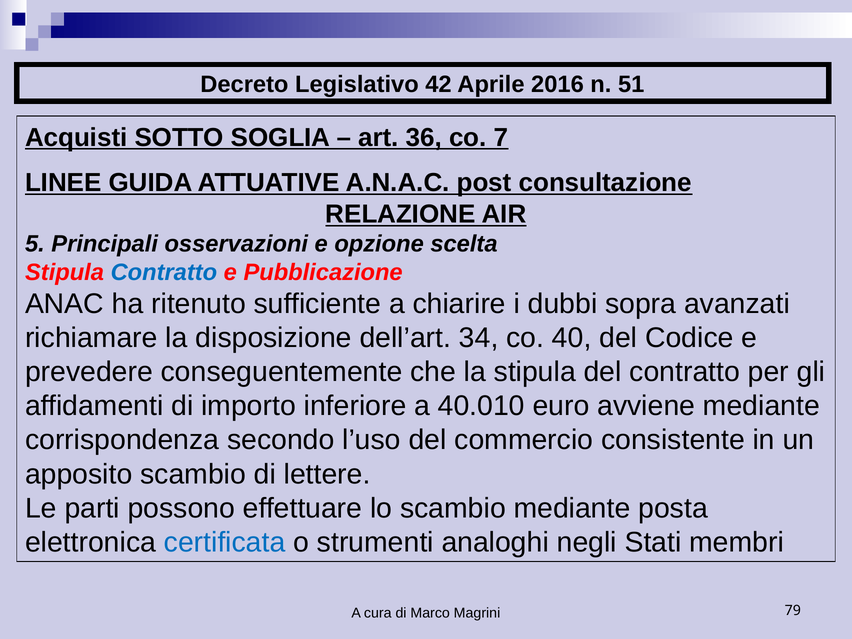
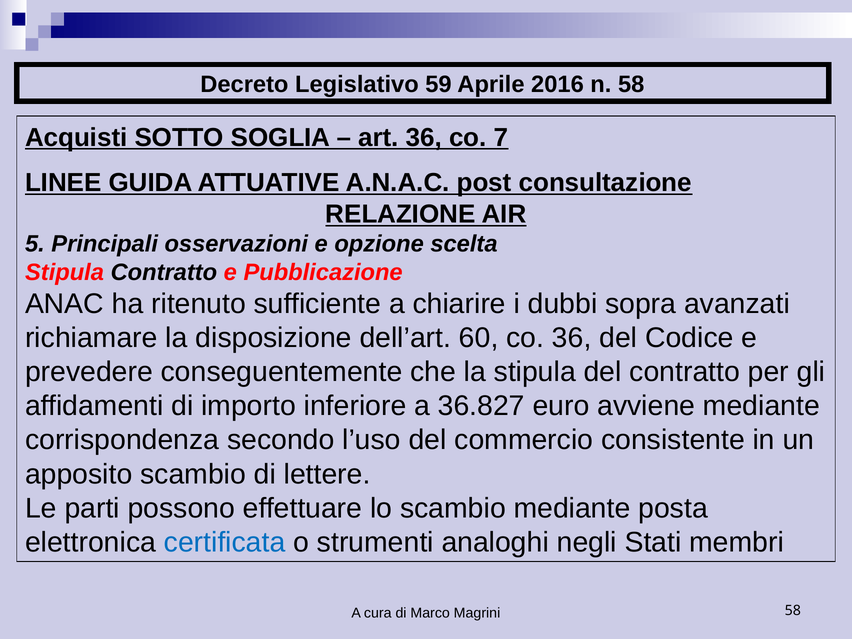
42: 42 -> 59
n 51: 51 -> 58
Contratto at (164, 272) colour: blue -> black
34: 34 -> 60
co 40: 40 -> 36
40.010: 40.010 -> 36.827
Magrini 79: 79 -> 58
